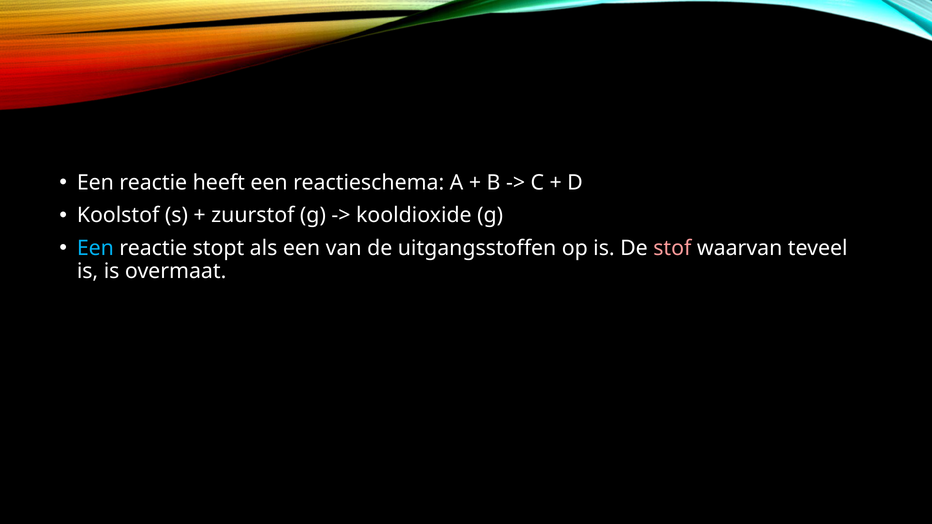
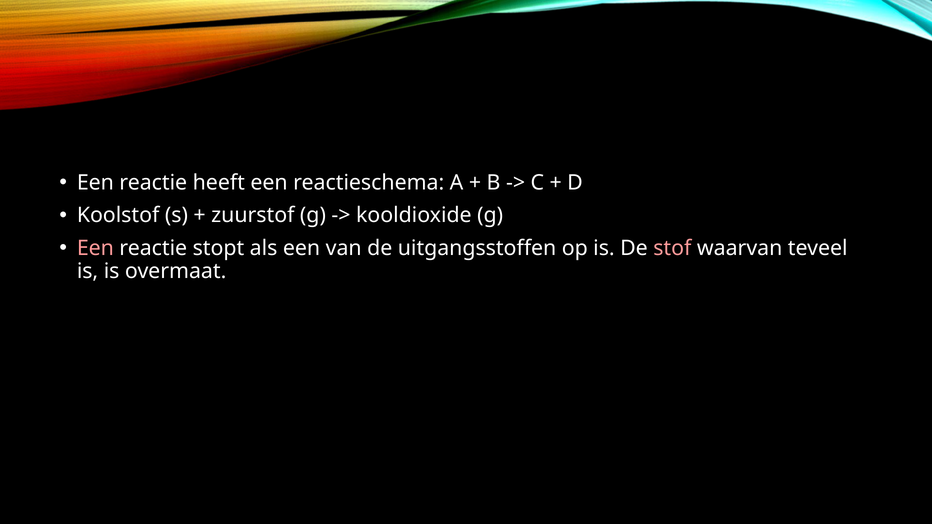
Een at (95, 248) colour: light blue -> pink
